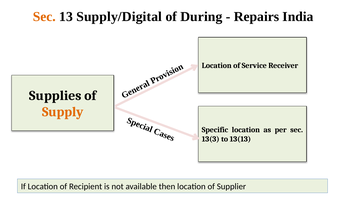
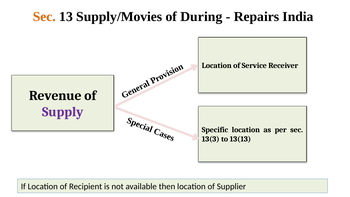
Supply/Digital: Supply/Digital -> Supply/Movies
Supplies: Supplies -> Revenue
Supply colour: orange -> purple
